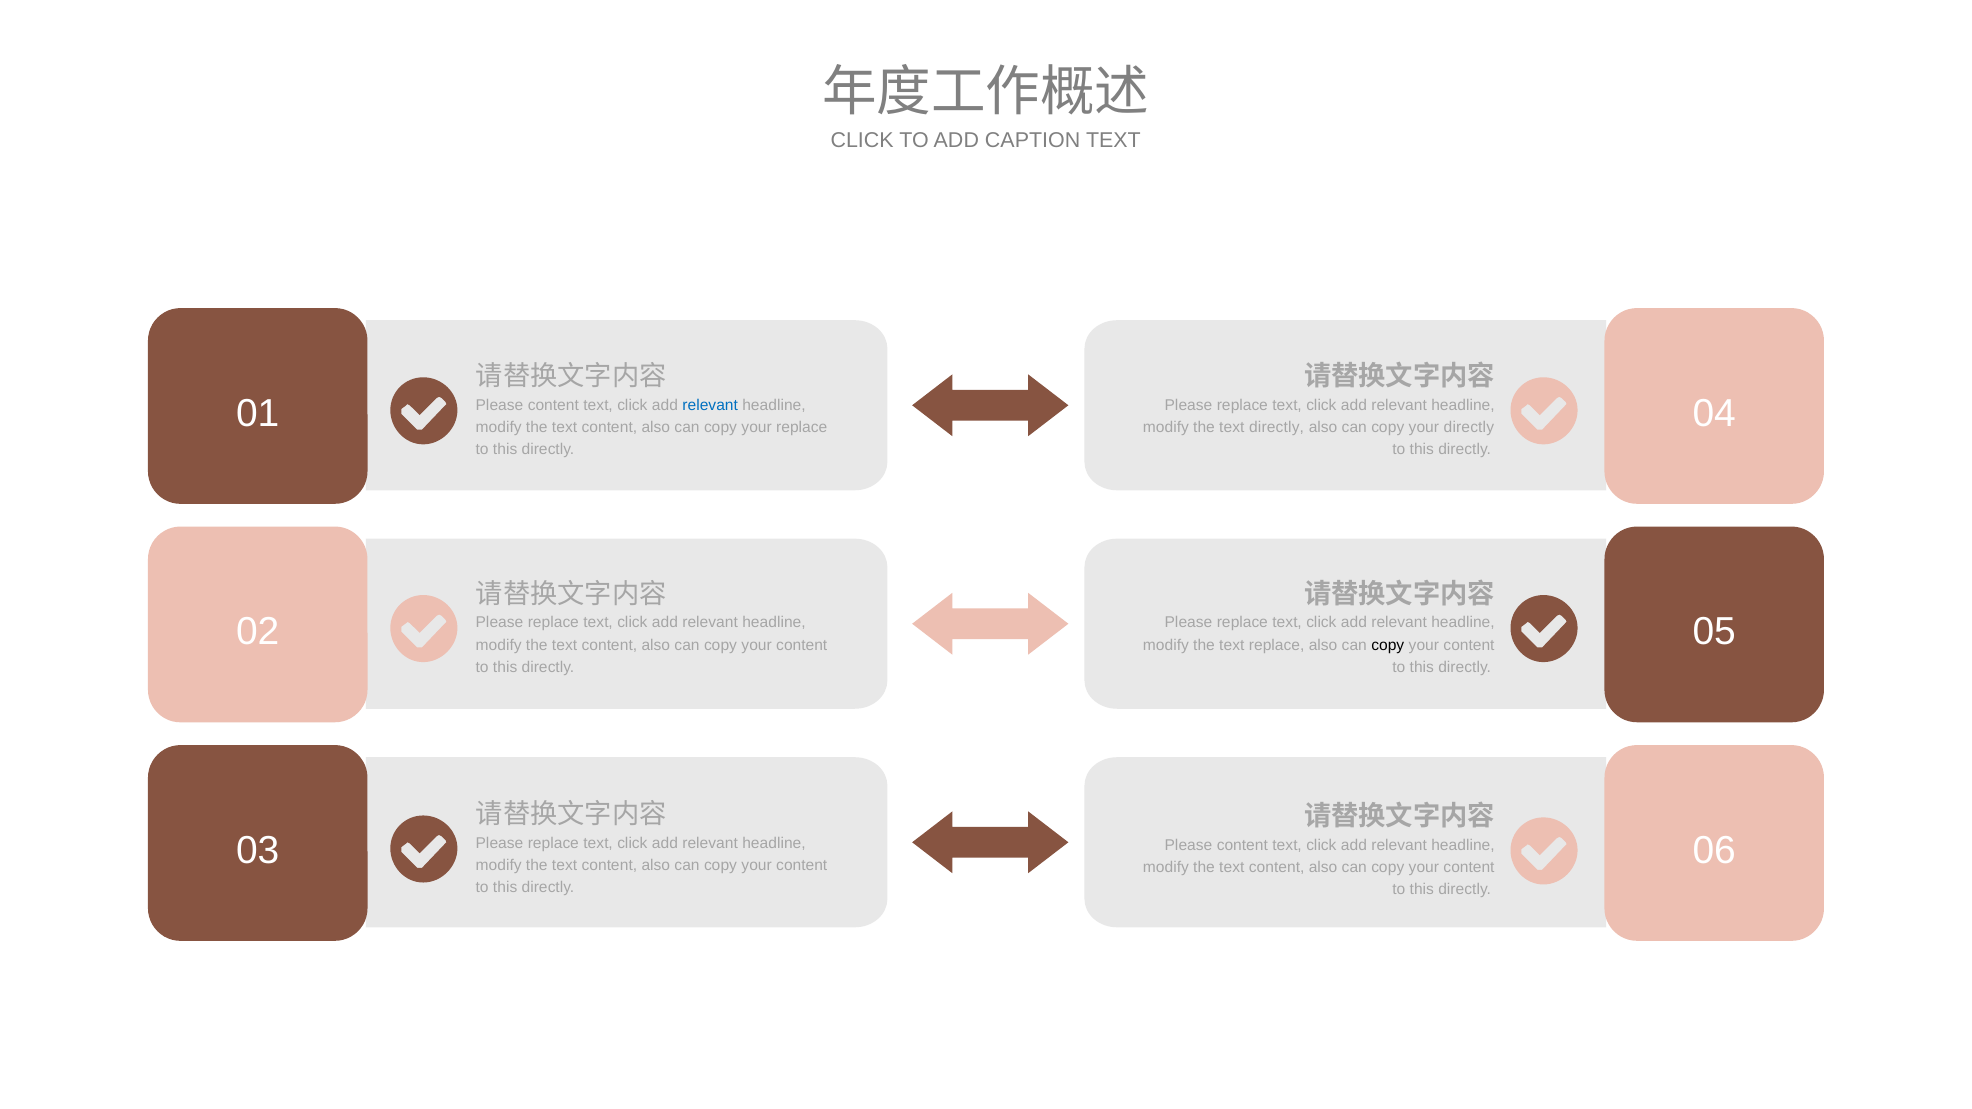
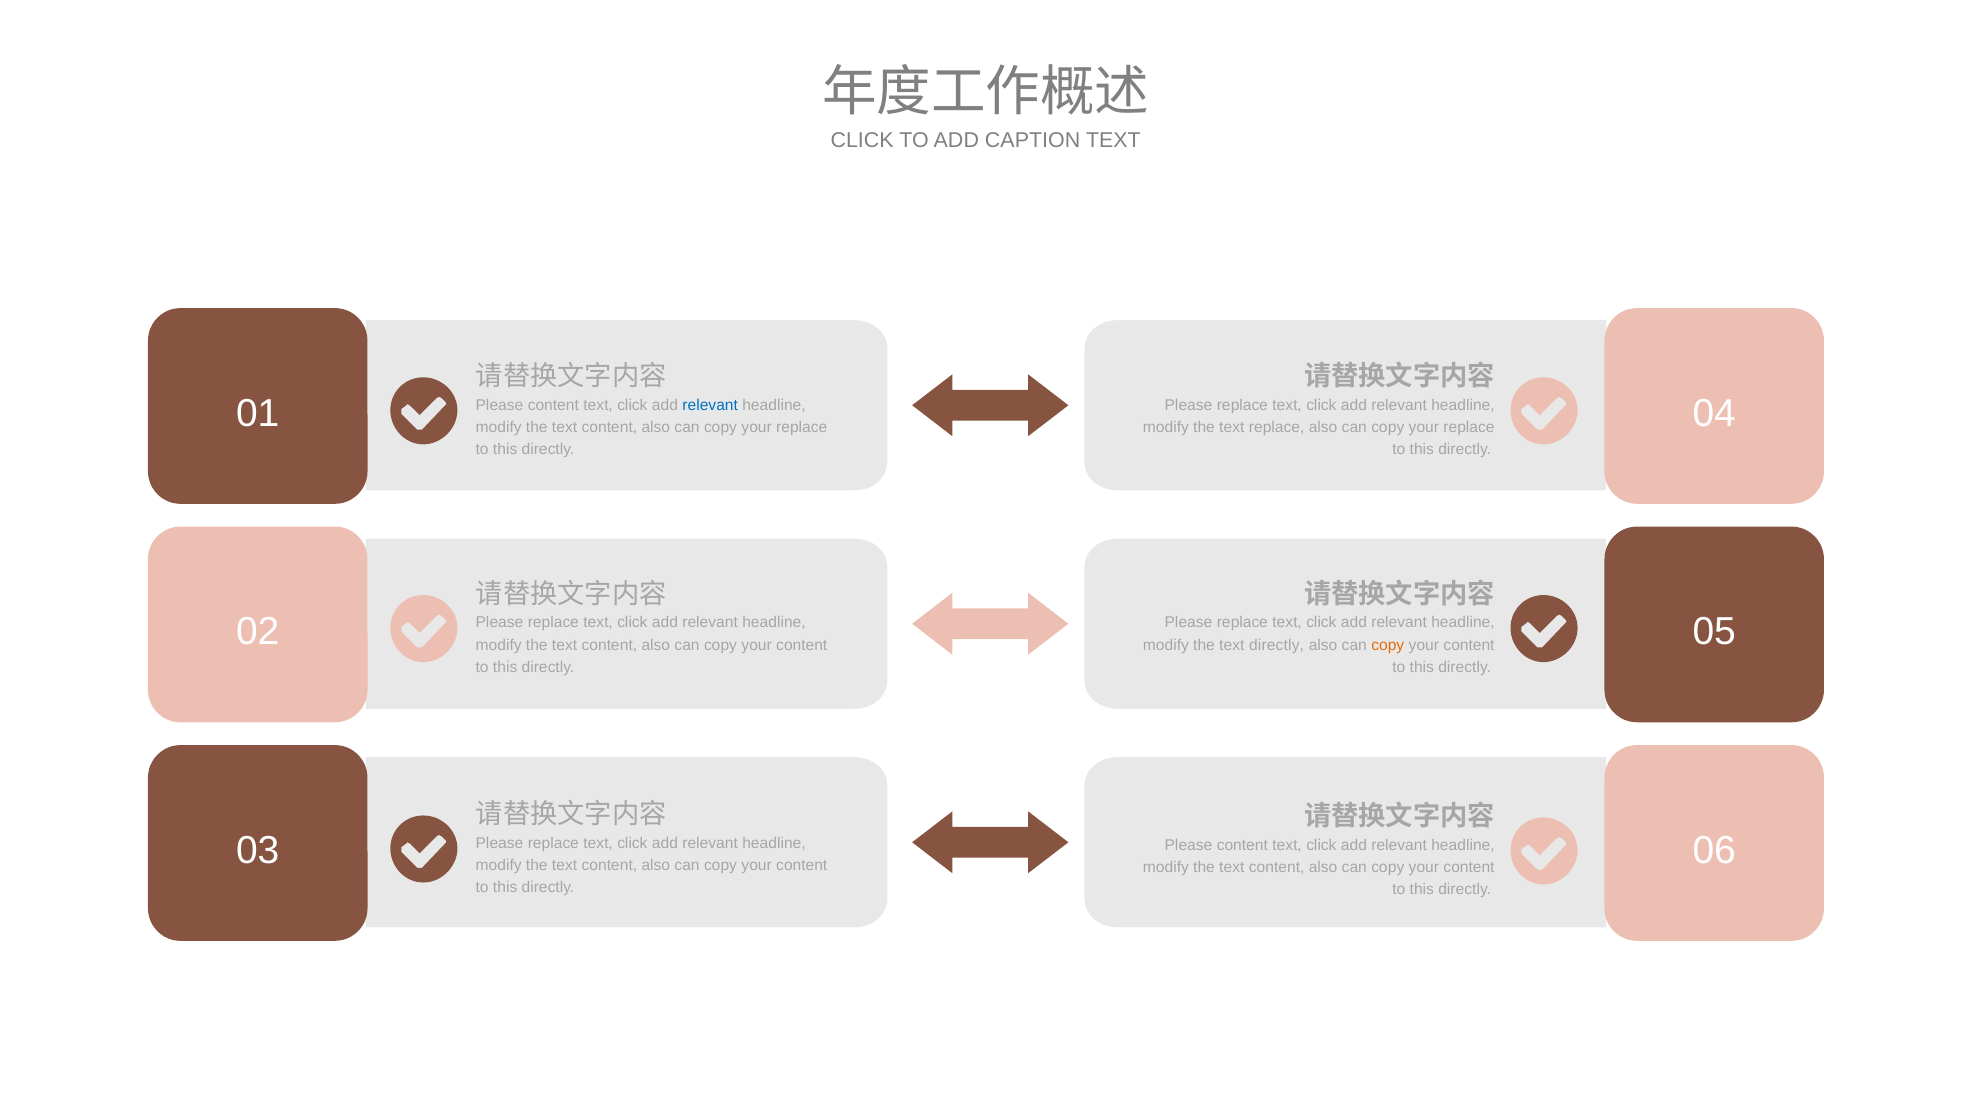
text directly: directly -> replace
directly at (1469, 427): directly -> replace
text replace: replace -> directly
copy at (1388, 645) colour: black -> orange
